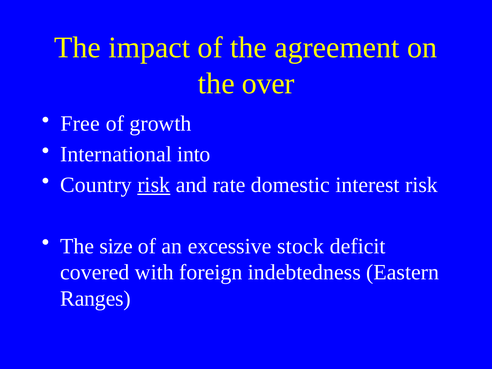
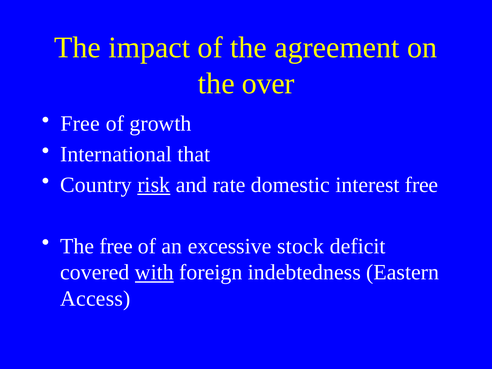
into: into -> that
interest risk: risk -> free
The size: size -> free
with underline: none -> present
Ranges: Ranges -> Access
